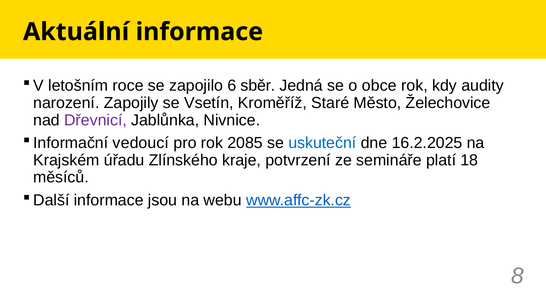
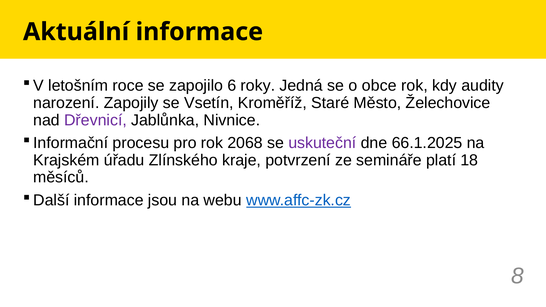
sběr: sběr -> roky
vedoucí: vedoucí -> procesu
2085: 2085 -> 2068
uskuteční colour: blue -> purple
16.2.2025: 16.2.2025 -> 66.1.2025
